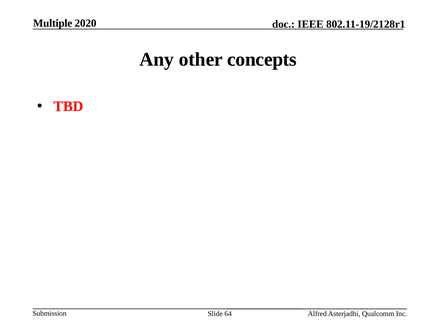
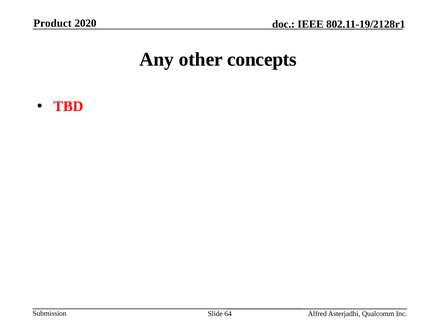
Multiple: Multiple -> Product
